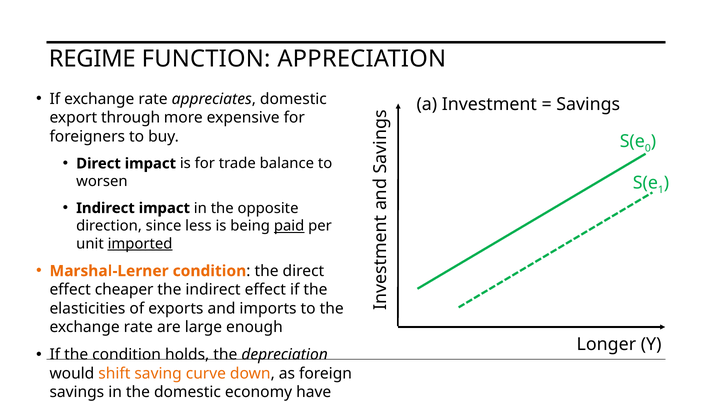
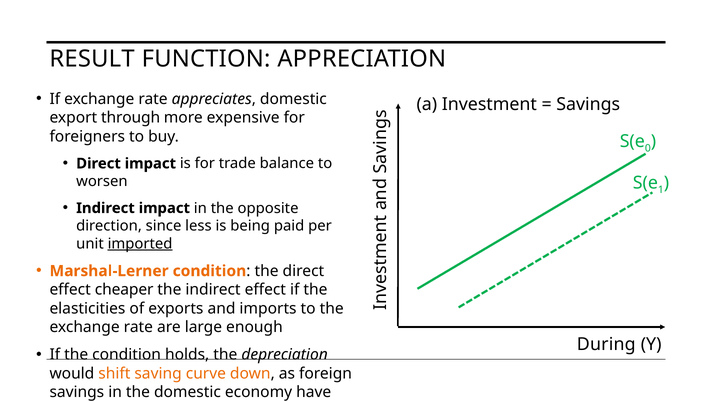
REGIME: REGIME -> RESULT
paid underline: present -> none
Longer: Longer -> During
